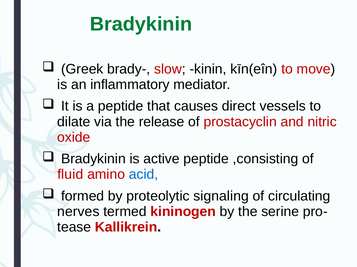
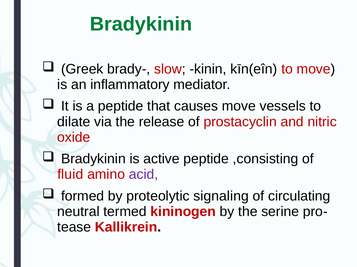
causes direct: direct -> move
acid colour: blue -> purple
nerves: nerves -> neutral
